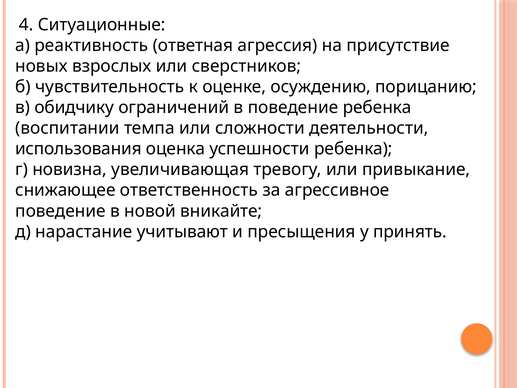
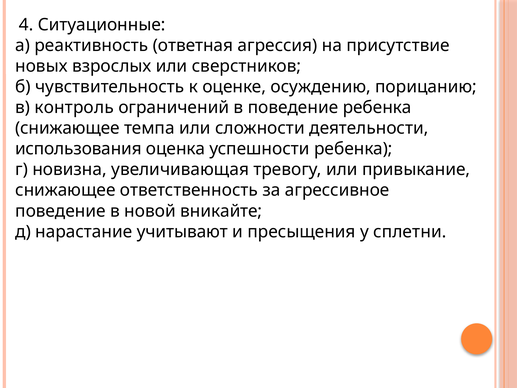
обидчику: обидчику -> контроль
воспитании at (67, 128): воспитании -> снижающее
принять: принять -> сплетни
